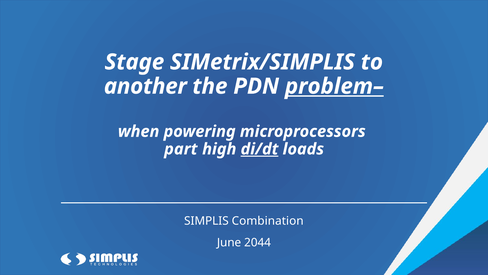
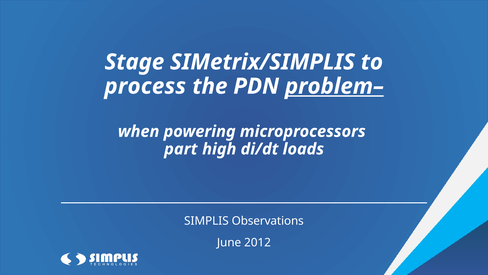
another: another -> process
di/dt underline: present -> none
Combination: Combination -> Observations
2044: 2044 -> 2012
